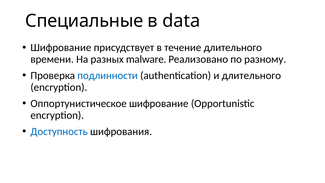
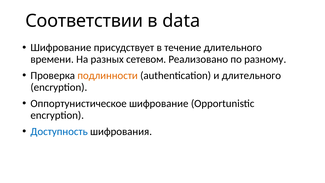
Специальные: Специальные -> Соответствии
malware: malware -> сетевом
подлинности colour: blue -> orange
